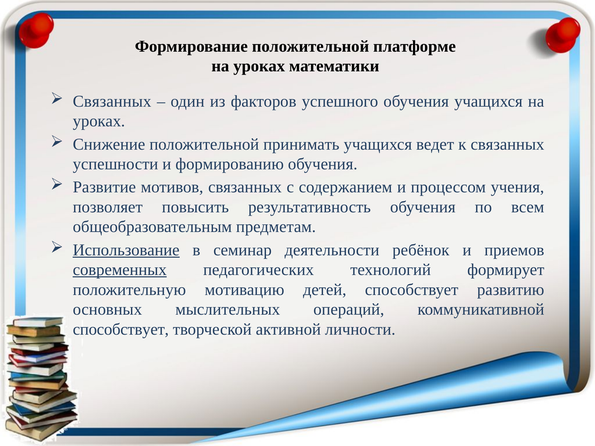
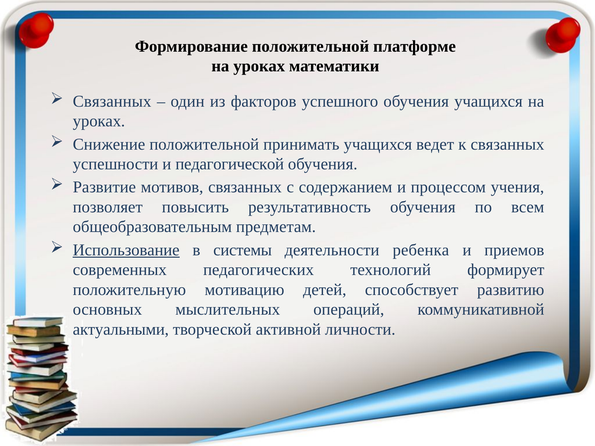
формированию: формированию -> педагогической
семинар: семинар -> системы
ребёнок: ребёнок -> ребенка
современных underline: present -> none
способствует at (121, 329): способствует -> актуальными
